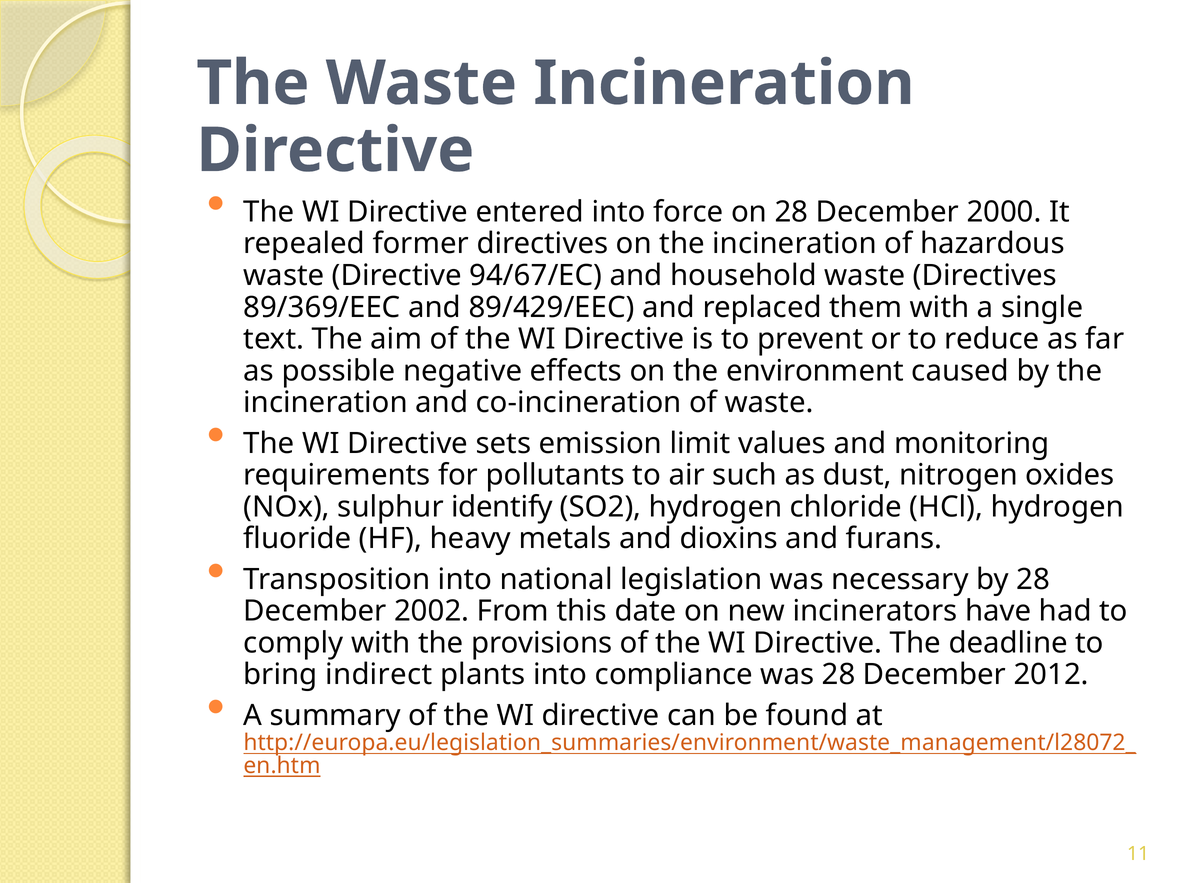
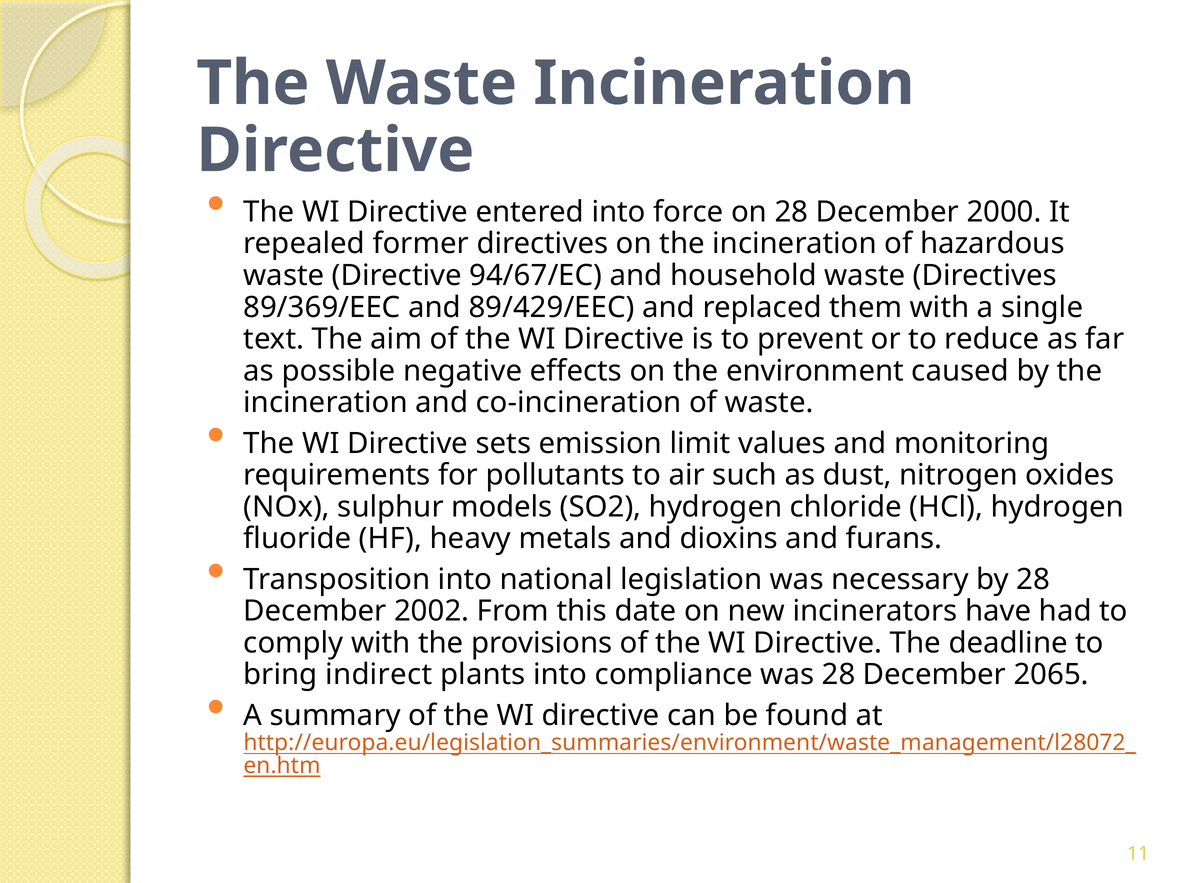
identify: identify -> models
2012: 2012 -> 2065
